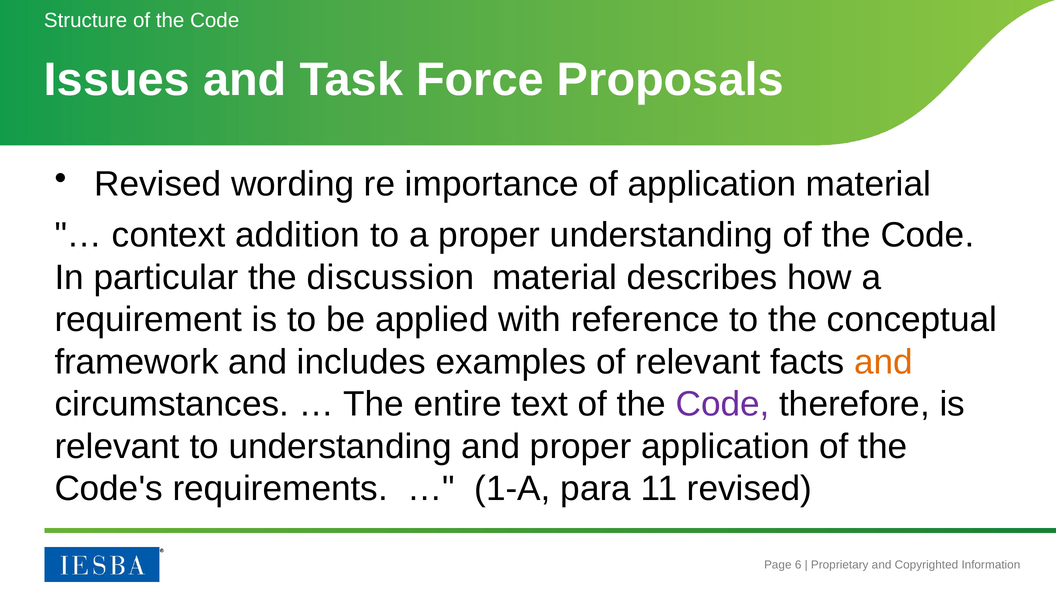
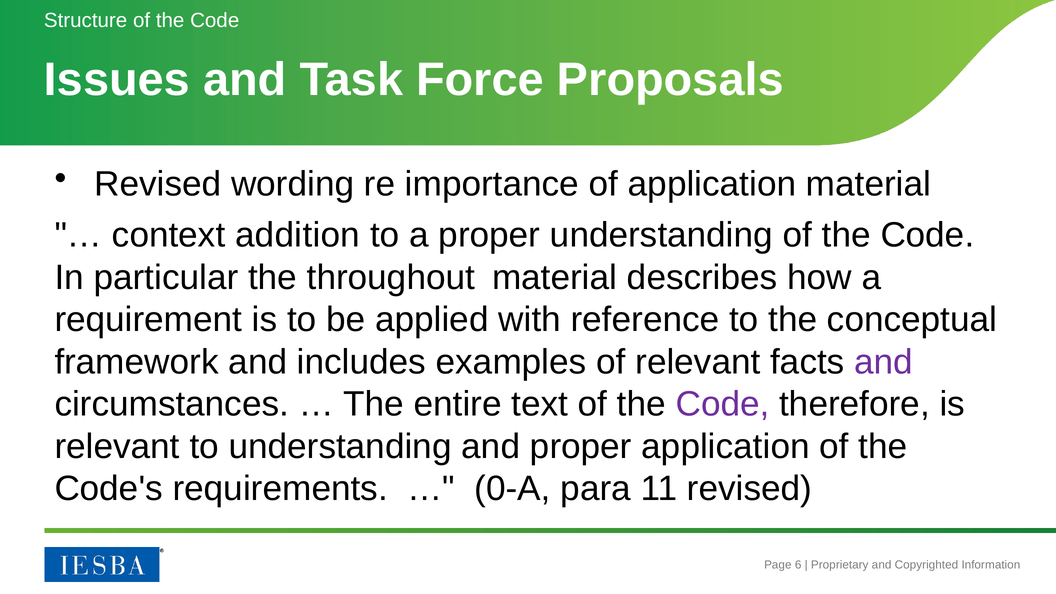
discussion: discussion -> throughout
and at (884, 362) colour: orange -> purple
1-A: 1-A -> 0-A
